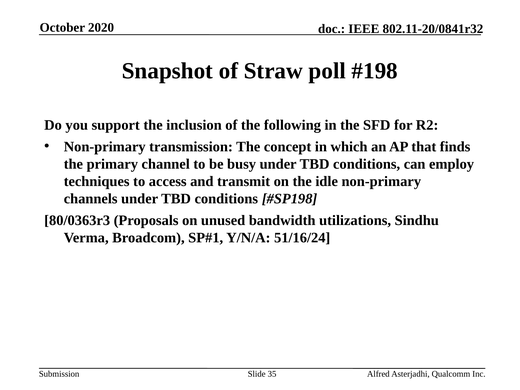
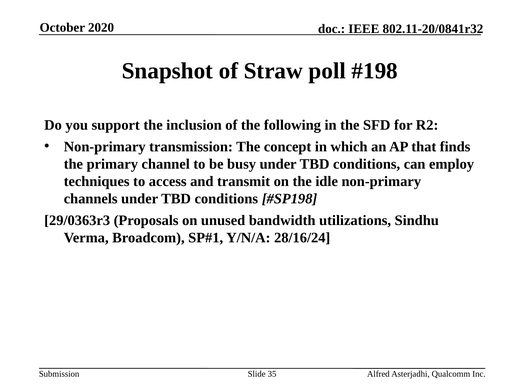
80/0363r3: 80/0363r3 -> 29/0363r3
51/16/24: 51/16/24 -> 28/16/24
